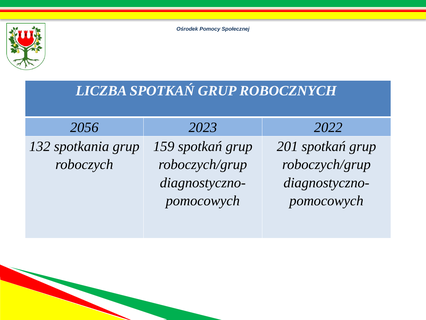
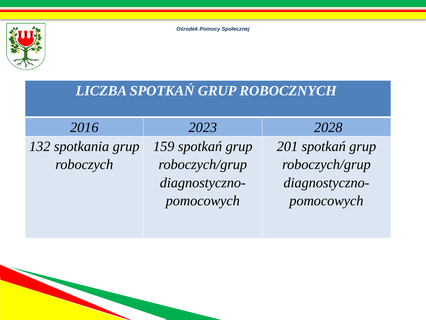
2056: 2056 -> 2016
2022: 2022 -> 2028
